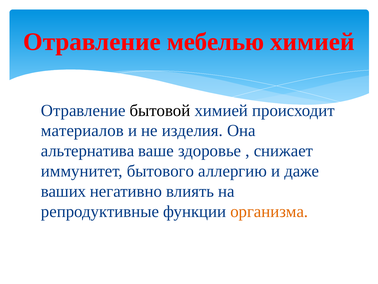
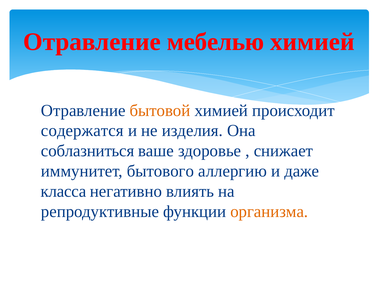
бытовой colour: black -> orange
материалов: материалов -> содержатся
альтернатива: альтернатива -> соблазниться
ваших: ваших -> класса
